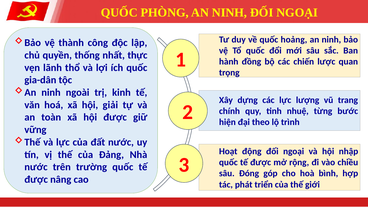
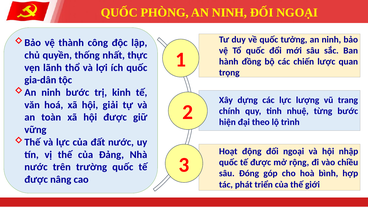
hoảng: hoảng -> tưởng
ninh ngoài: ngoài -> bước
